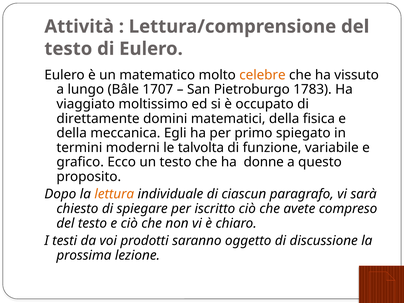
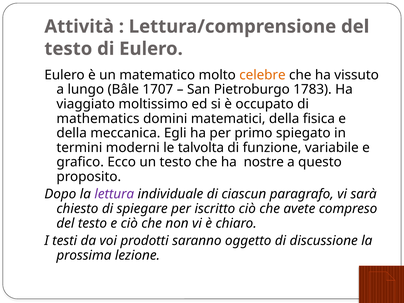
direttamente: direttamente -> mathematics
donne: donne -> nostre
lettura colour: orange -> purple
